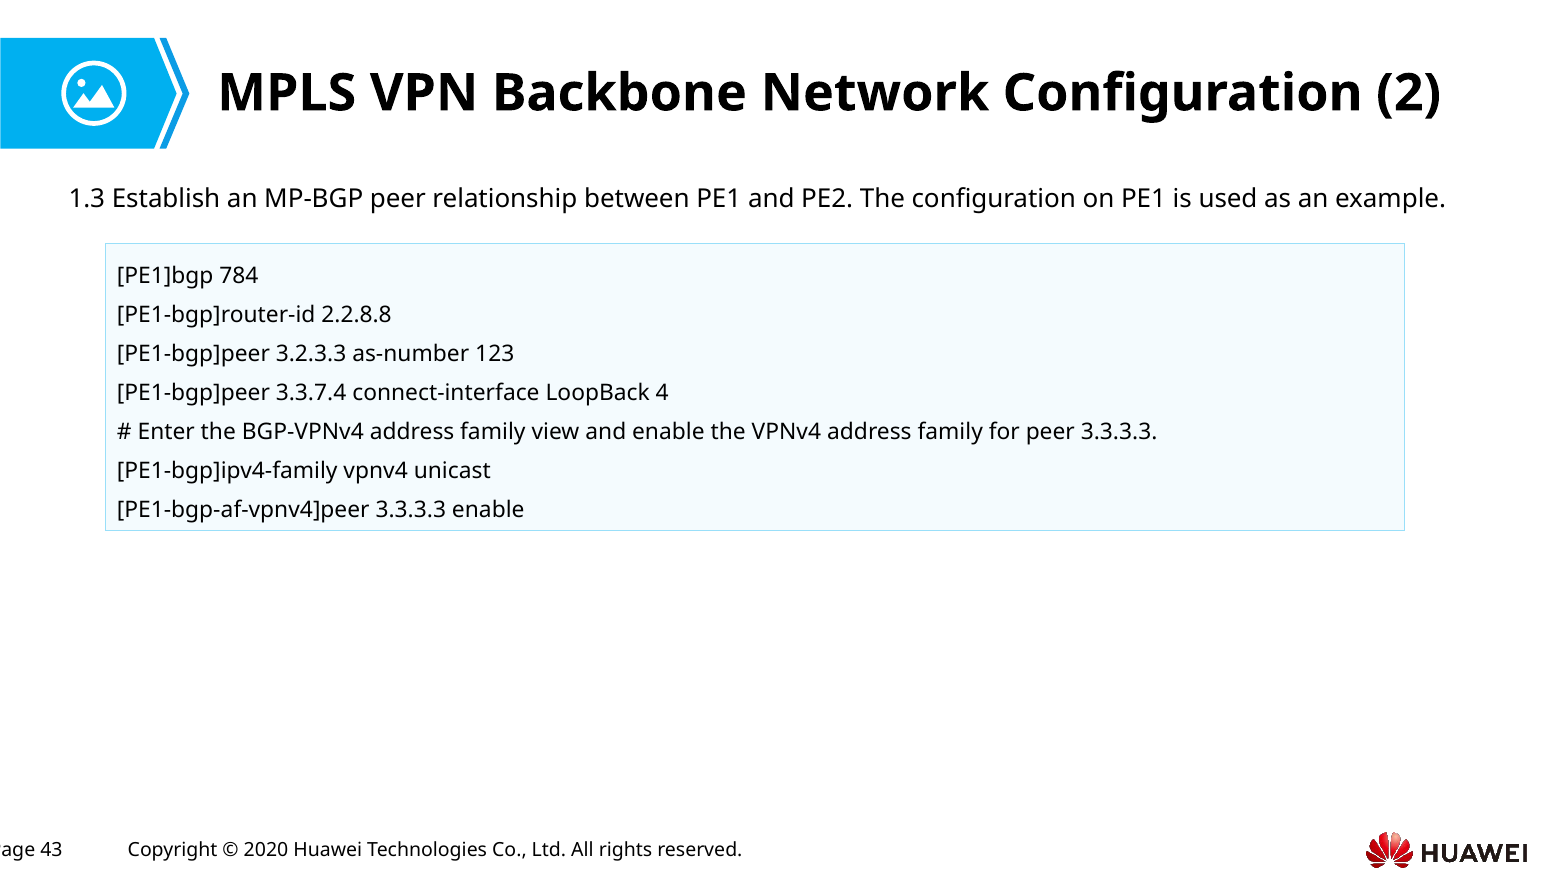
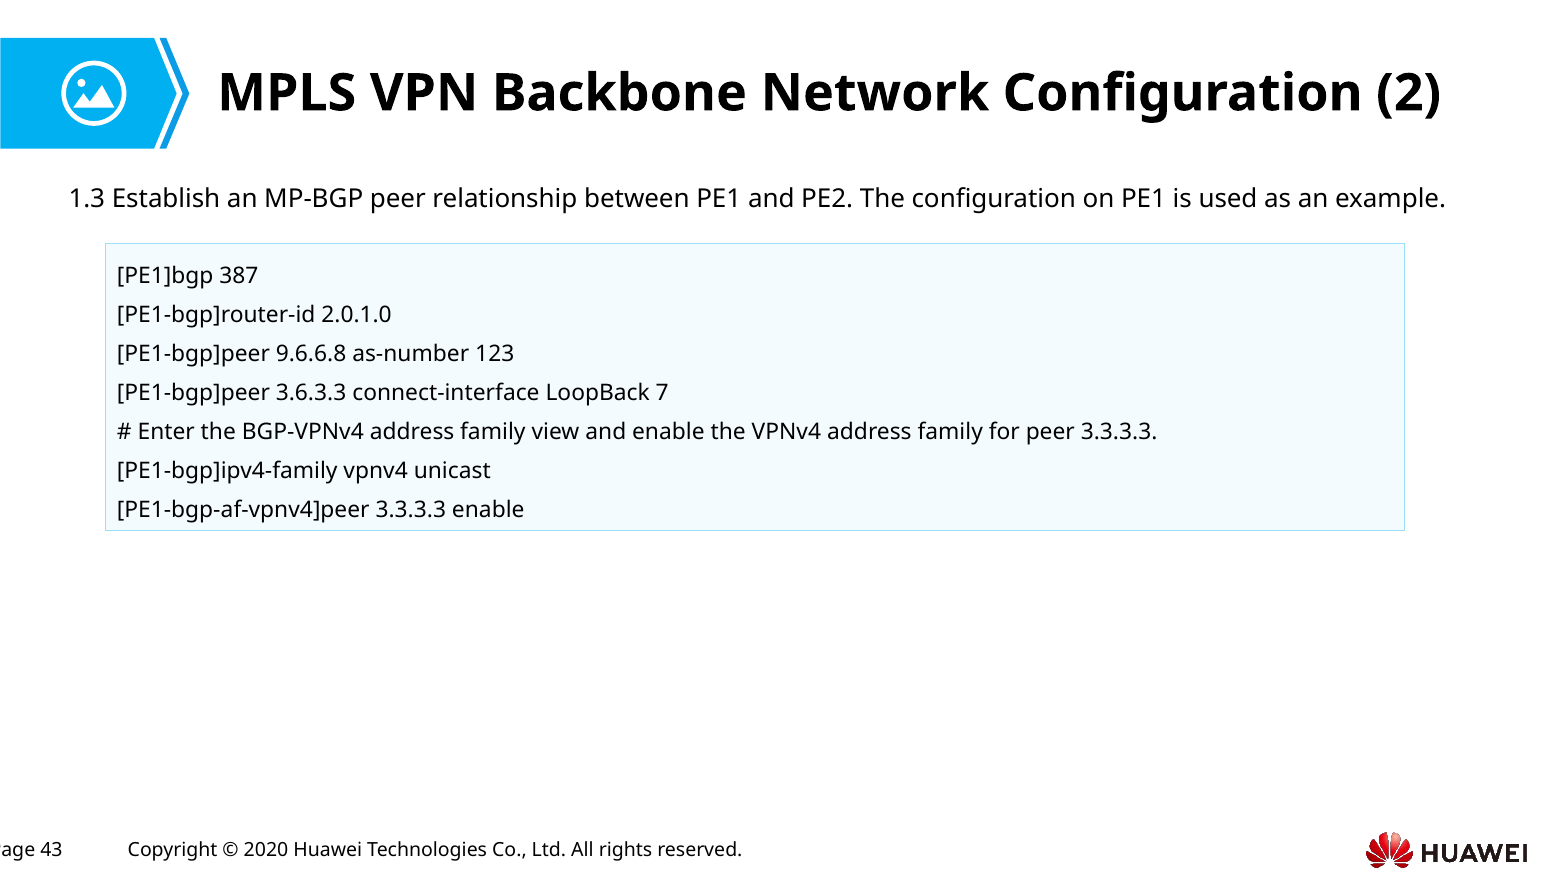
784: 784 -> 387
2.2.8.8: 2.2.8.8 -> 2.0.1.0
3.2.3.3: 3.2.3.3 -> 9.6.6.8
3.3.7.4: 3.3.7.4 -> 3.6.3.3
4: 4 -> 7
